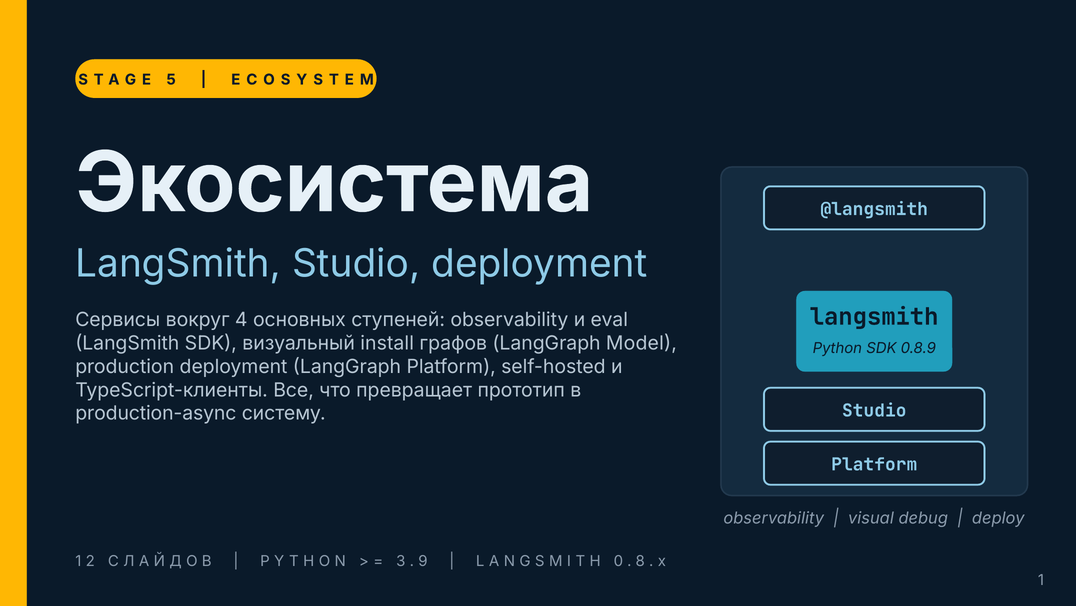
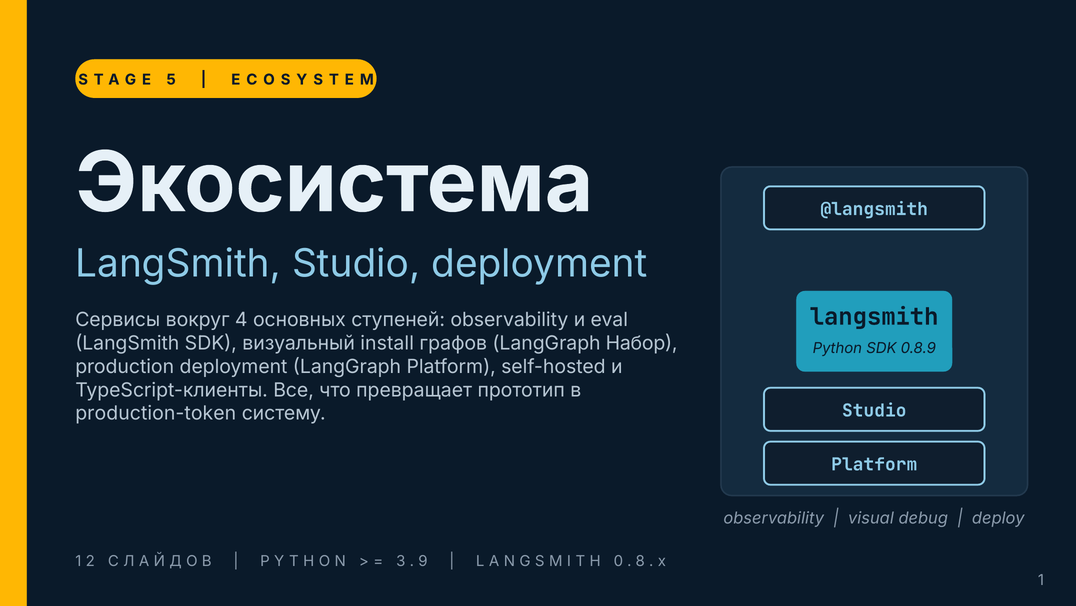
Model: Model -> Набор
production-async: production-async -> production-token
